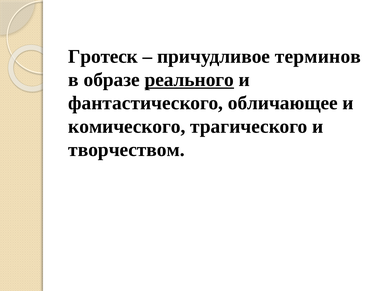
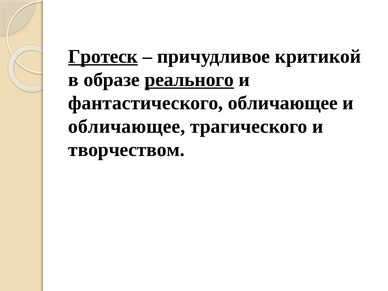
Гротеск underline: none -> present
терминов: терминов -> критикой
комического at (127, 126): комического -> обличающее
